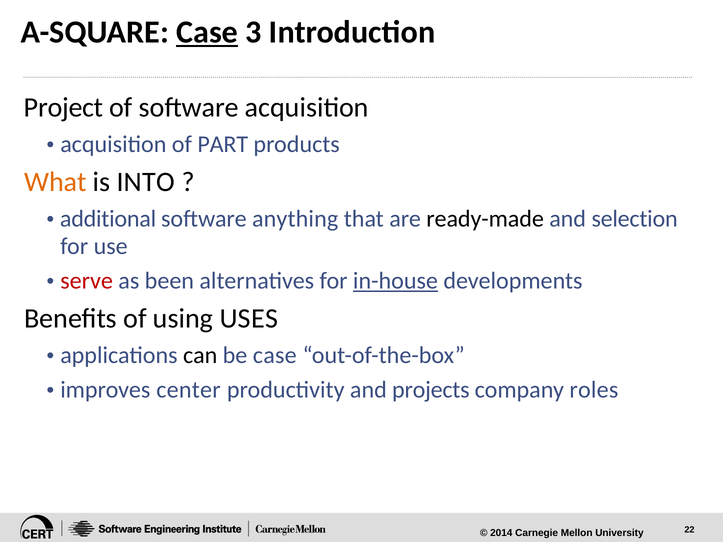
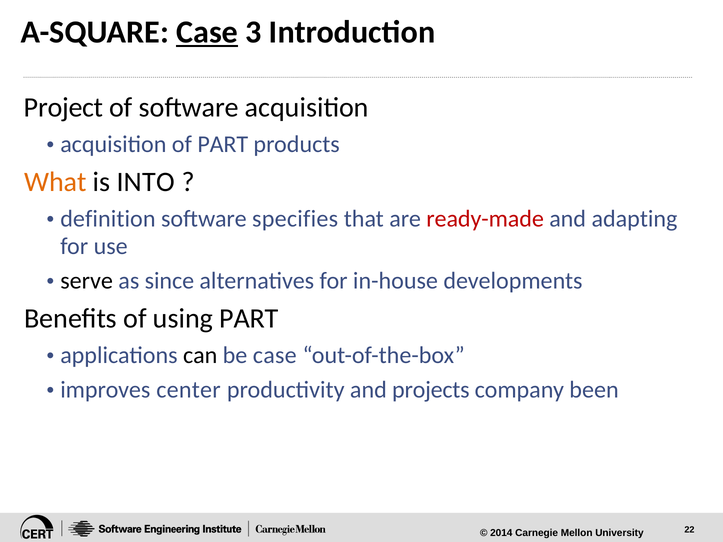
additional: additional -> definition
anything: anything -> specifies
ready-made colour: black -> red
selection: selection -> adapting
serve colour: red -> black
been: been -> since
in-house underline: present -> none
using USES: USES -> PART
roles: roles -> been
